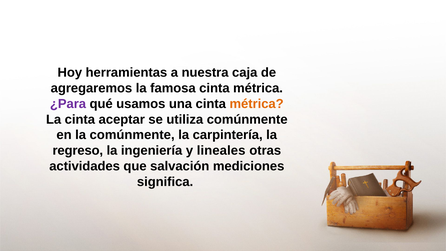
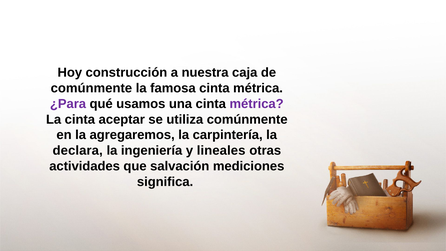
herramientas: herramientas -> construcción
agregaremos at (91, 88): agregaremos -> comúnmente
métrica at (257, 104) colour: orange -> purple
la comúnmente: comúnmente -> agregaremos
regreso: regreso -> declara
